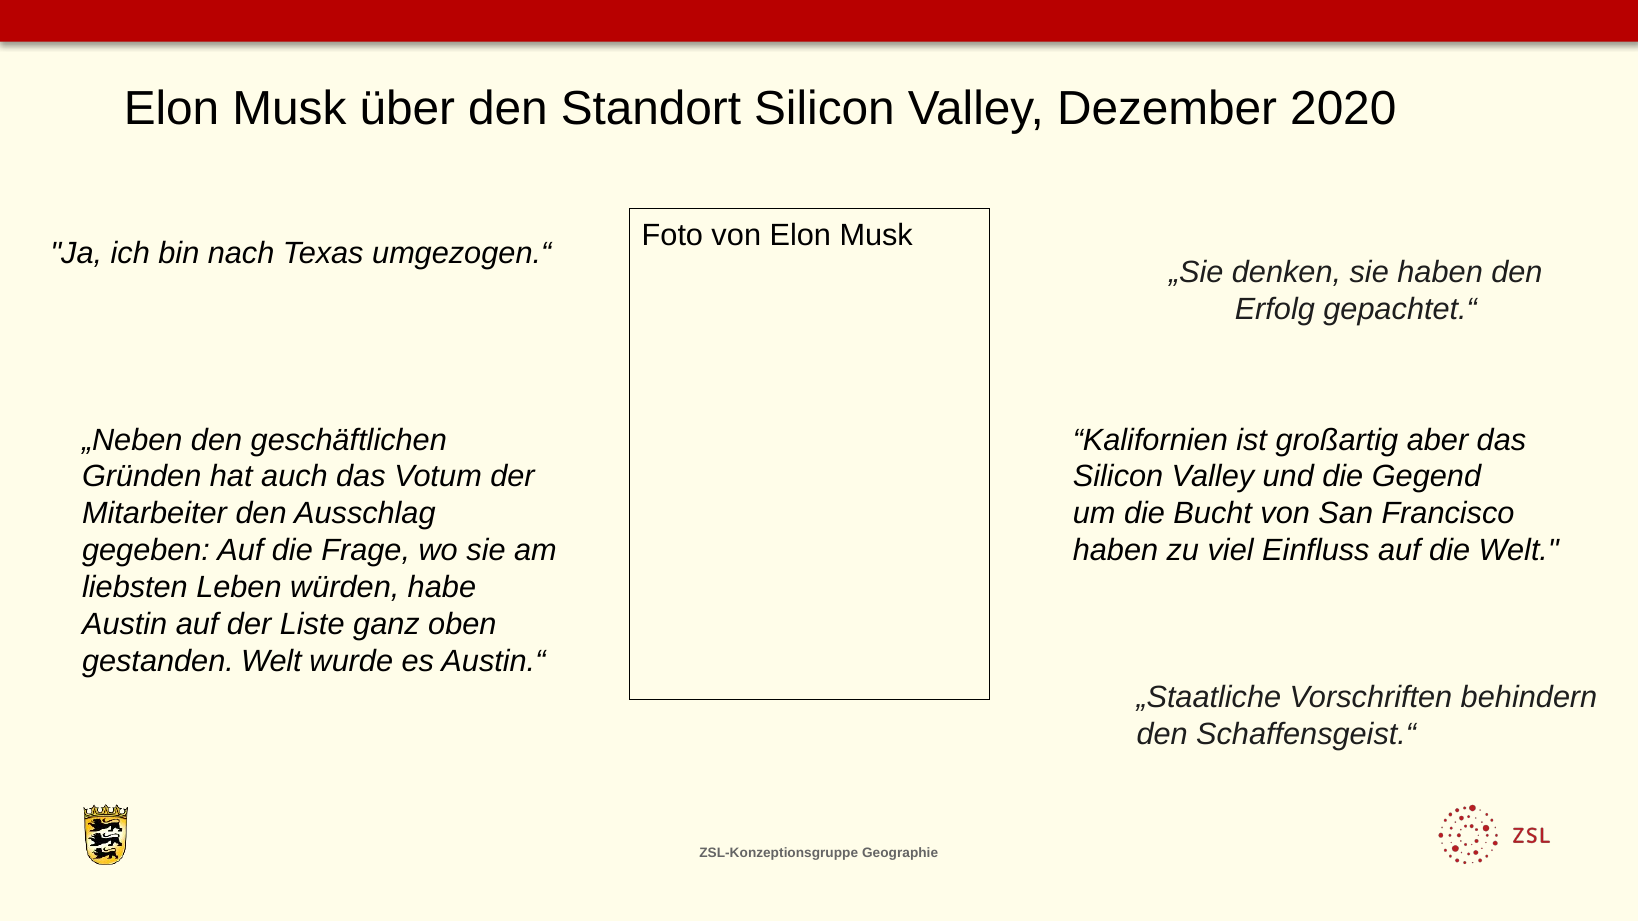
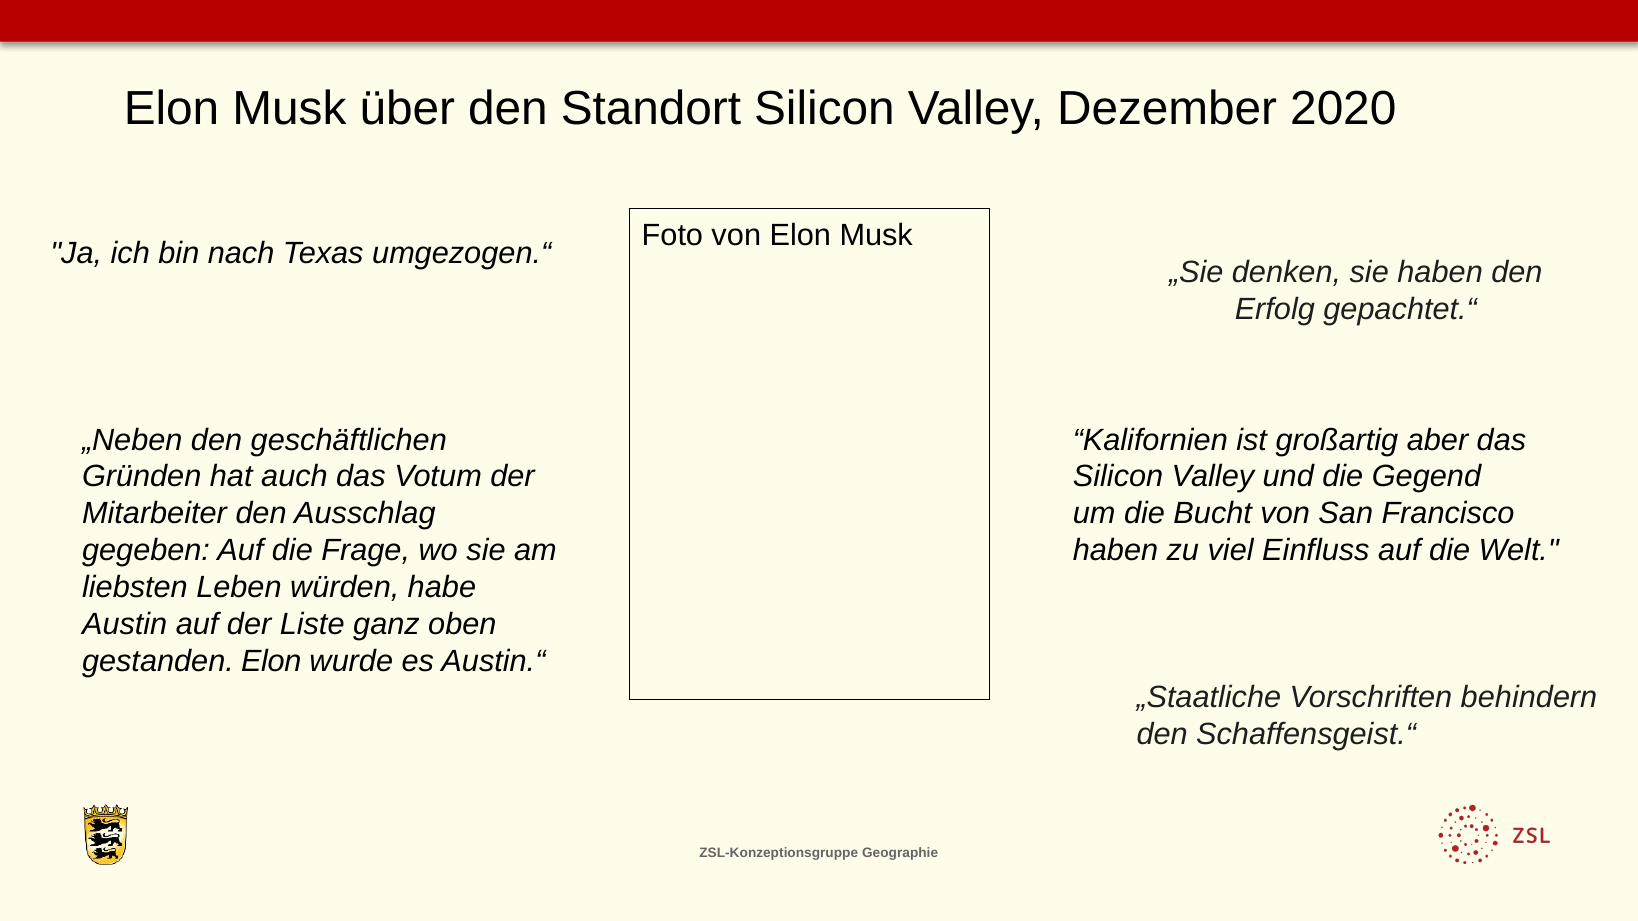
gestanden Welt: Welt -> Elon
